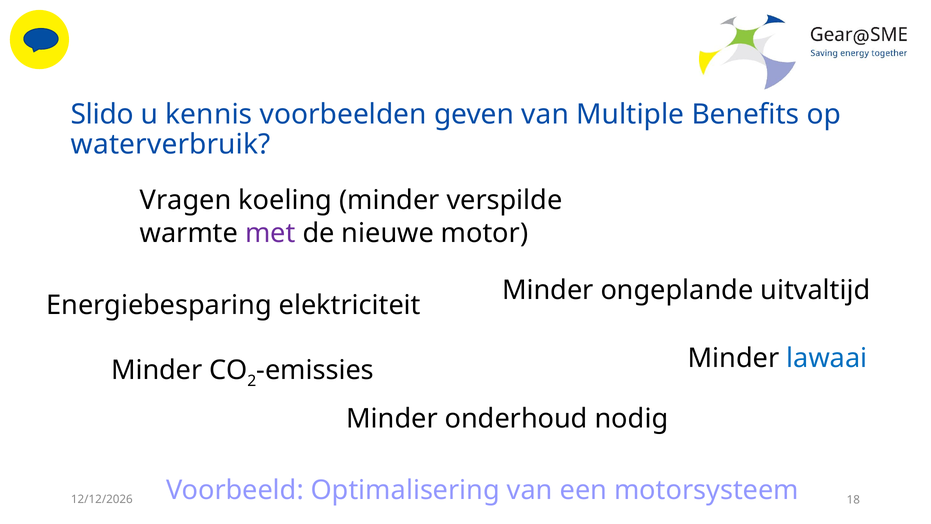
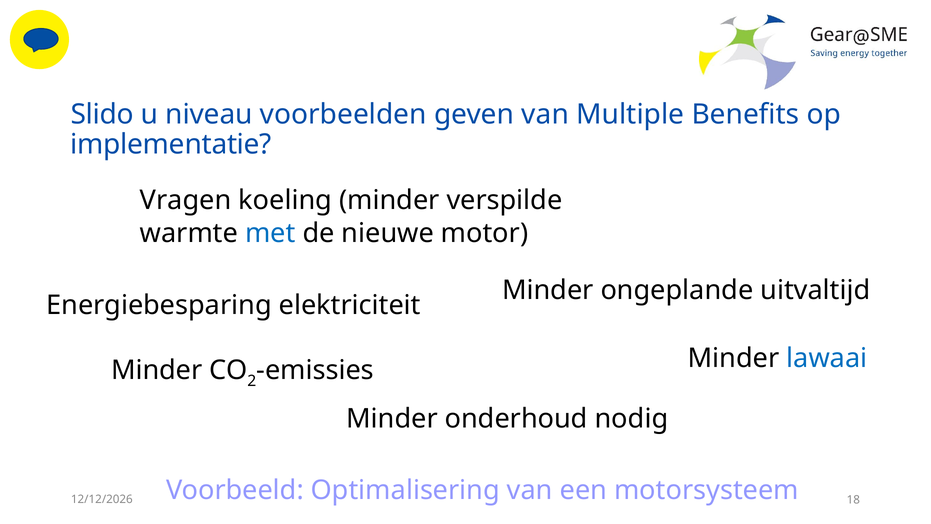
kennis: kennis -> niveau
waterverbruik: waterverbruik -> implementatie
met colour: purple -> blue
